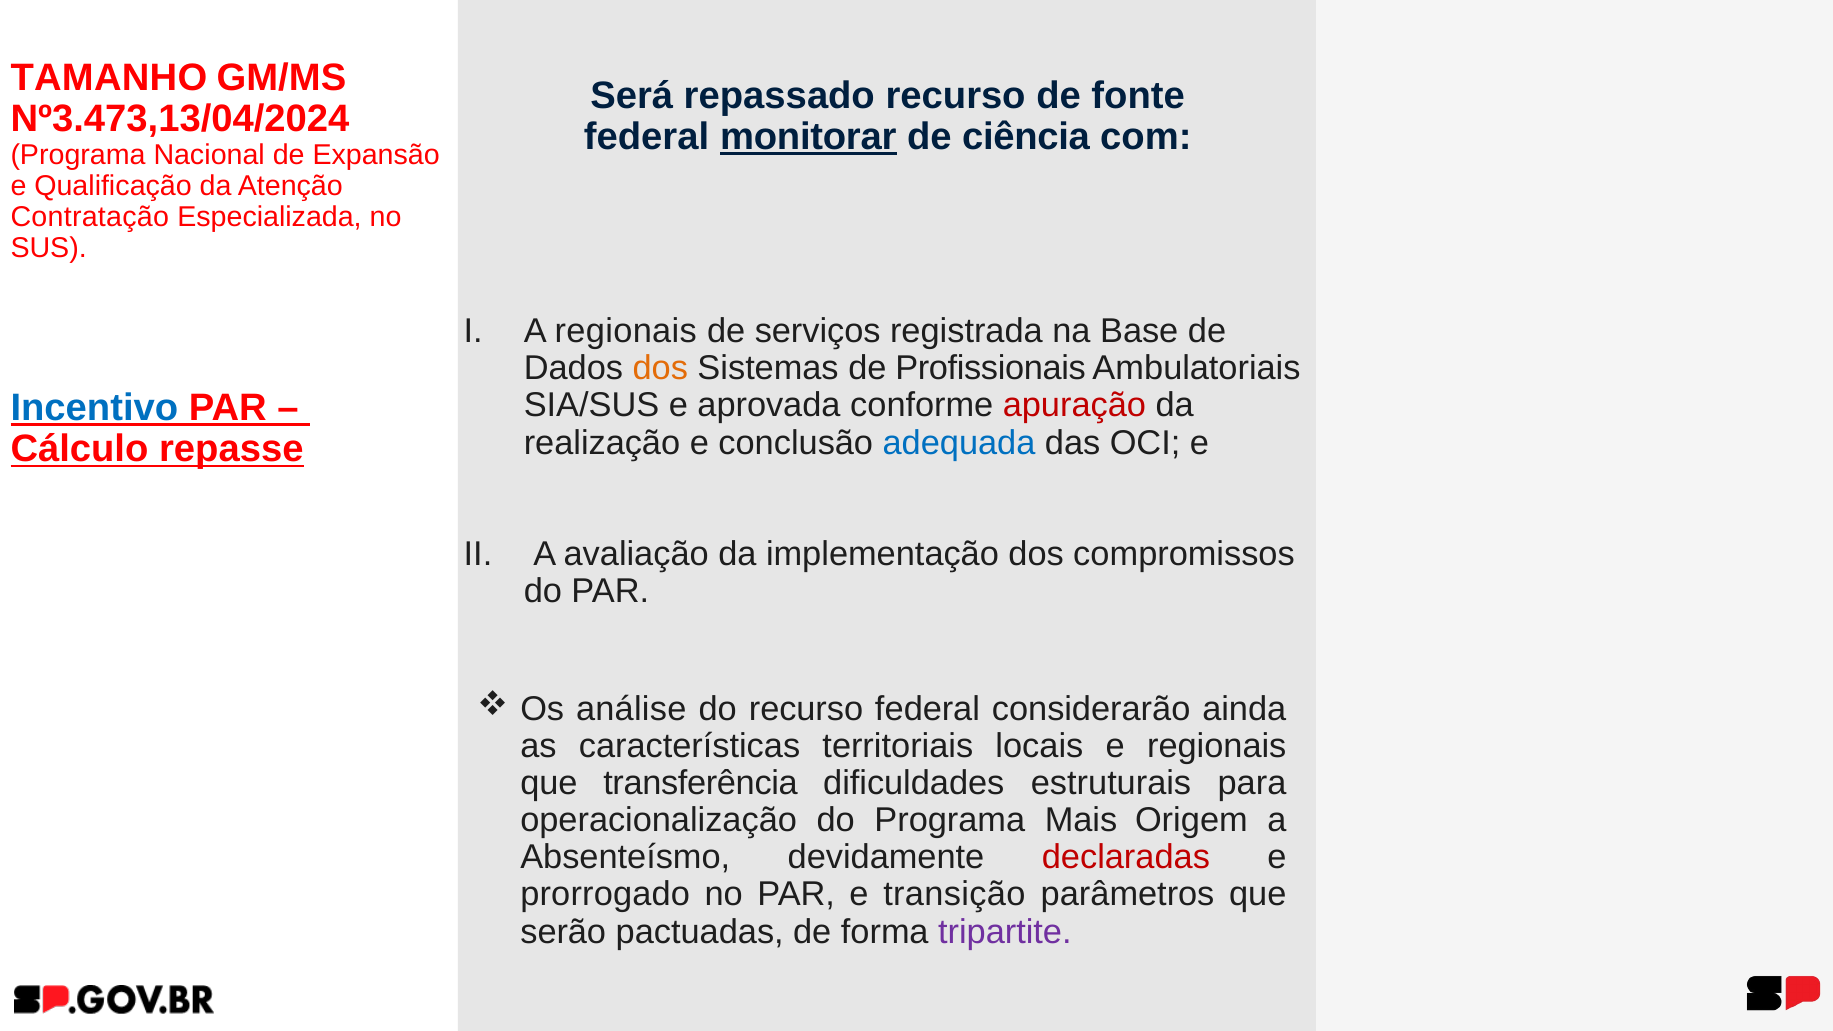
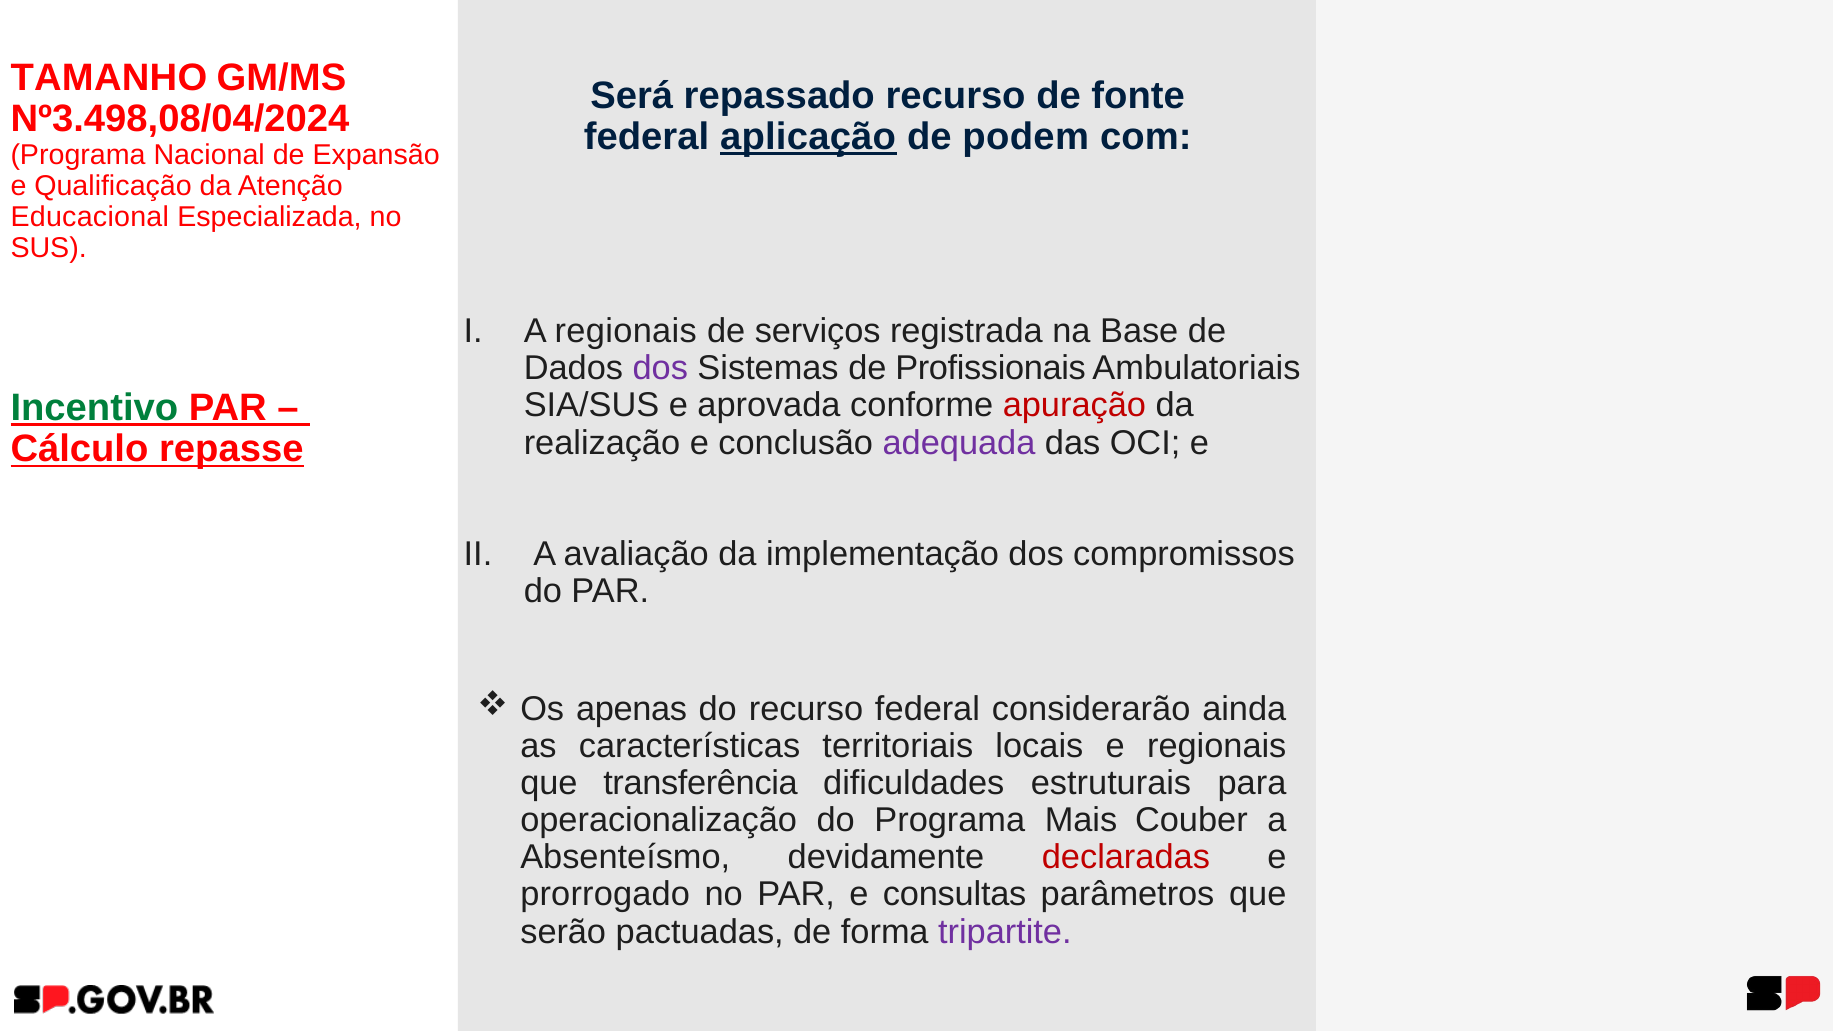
Nº3.473,13/04/2024: Nº3.473,13/04/2024 -> Nº3.498,08/04/2024
monitorar: monitorar -> aplicação
ciência: ciência -> podem
Contratação: Contratação -> Educacional
dos at (660, 369) colour: orange -> purple
Incentivo colour: blue -> green
adequada colour: blue -> purple
análise: análise -> apenas
Origem: Origem -> Couber
transição: transição -> consultas
